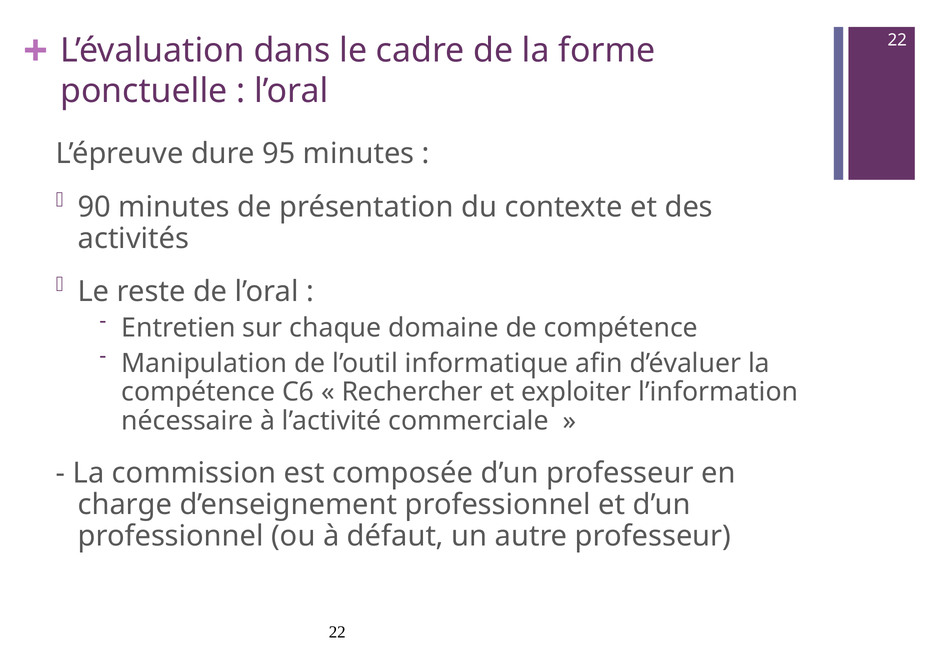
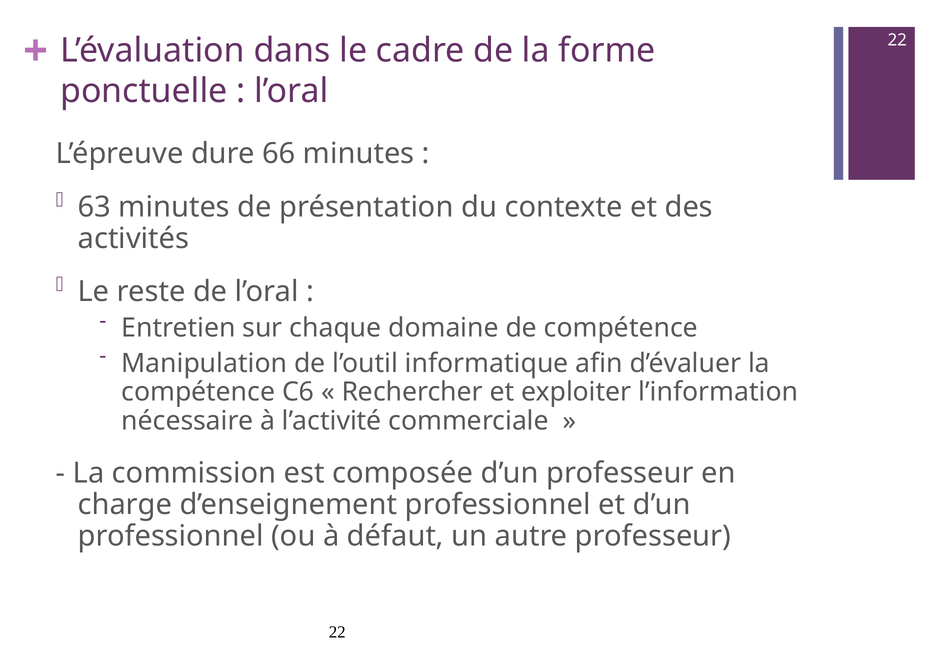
95: 95 -> 66
90: 90 -> 63
